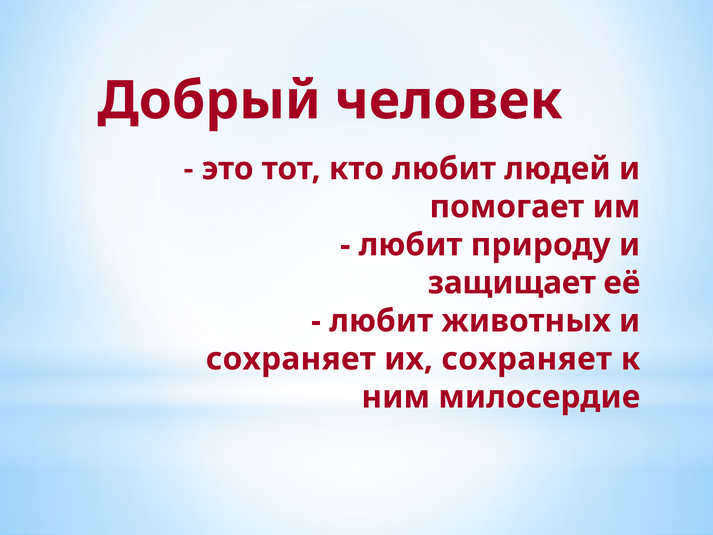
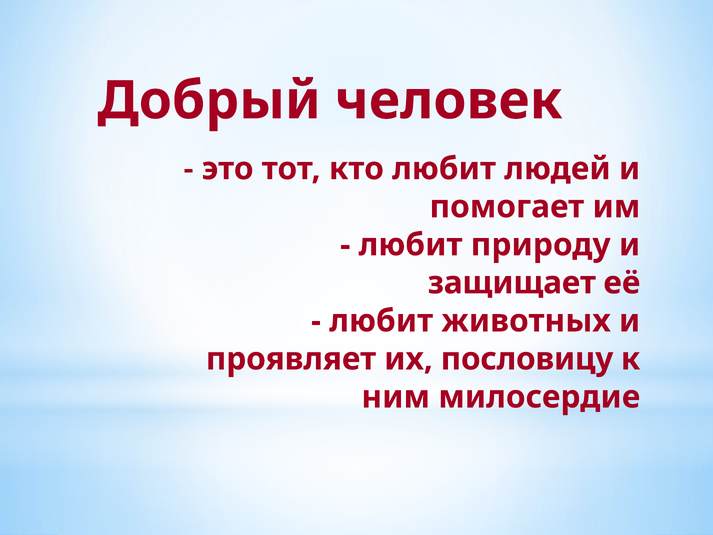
сохраняет at (291, 359): сохраняет -> проявляет
их сохраняет: сохраняет -> пословицу
